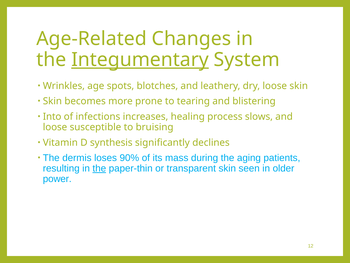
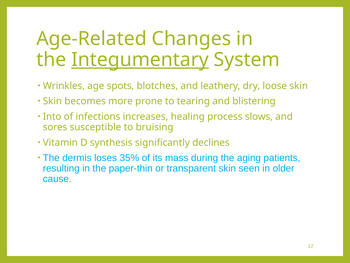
loose at (55, 127): loose -> sores
90%: 90% -> 35%
the at (99, 168) underline: present -> none
power: power -> cause
